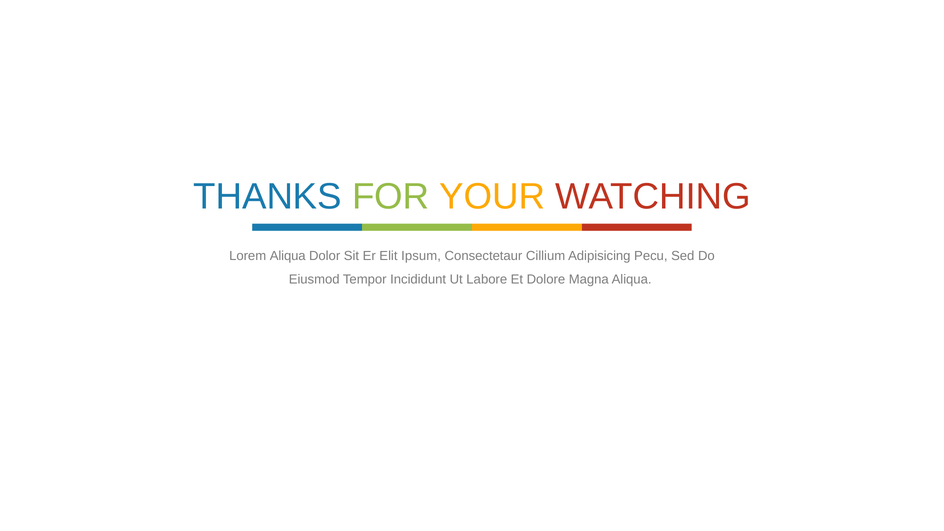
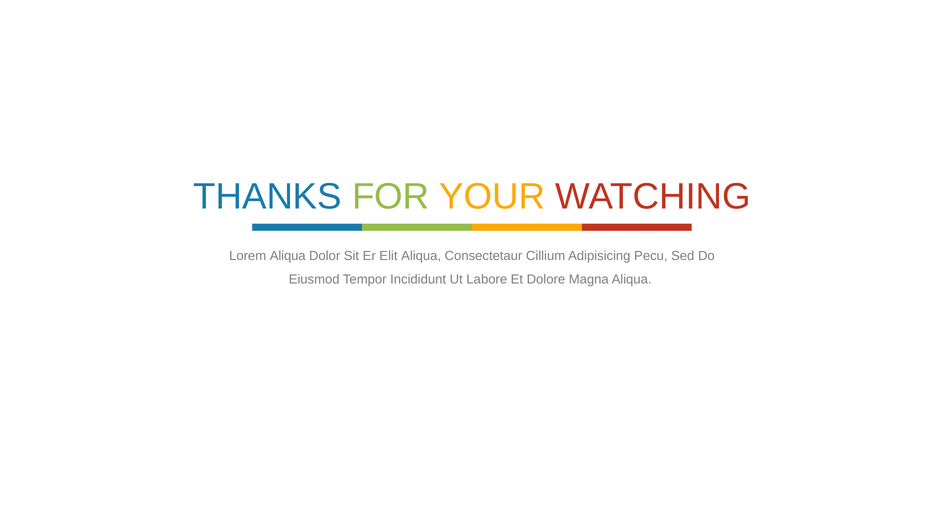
Elit Ipsum: Ipsum -> Aliqua
